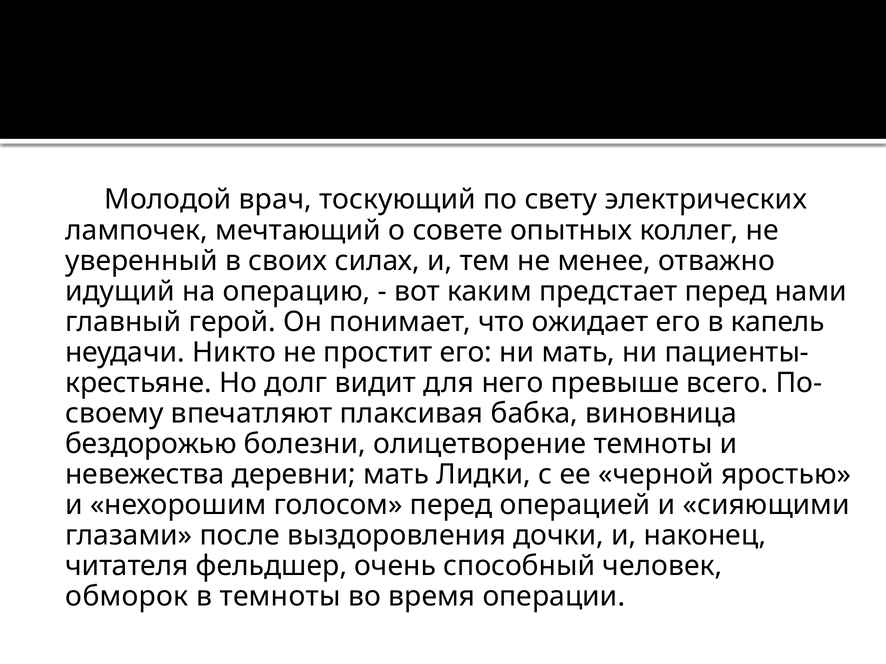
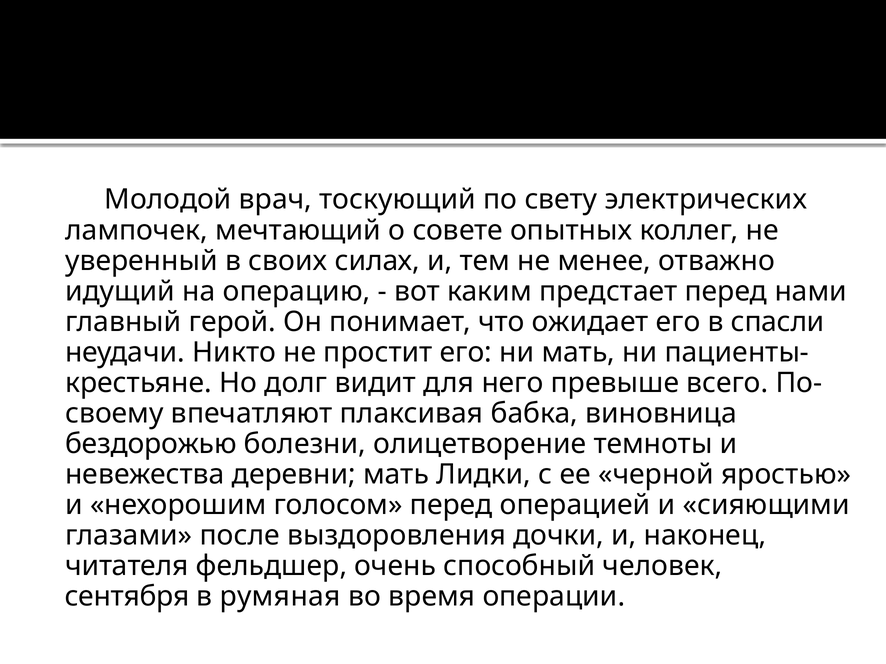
капель: капель -> спасли
обморок: обморок -> сентября
в темноты: темноты -> румяная
